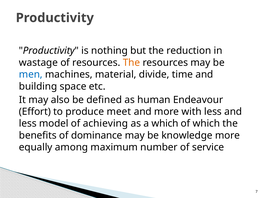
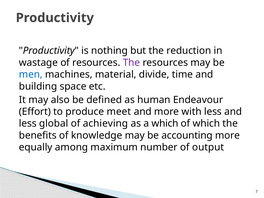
The at (131, 63) colour: orange -> purple
model: model -> global
dominance: dominance -> knowledge
knowledge: knowledge -> accounting
service: service -> output
